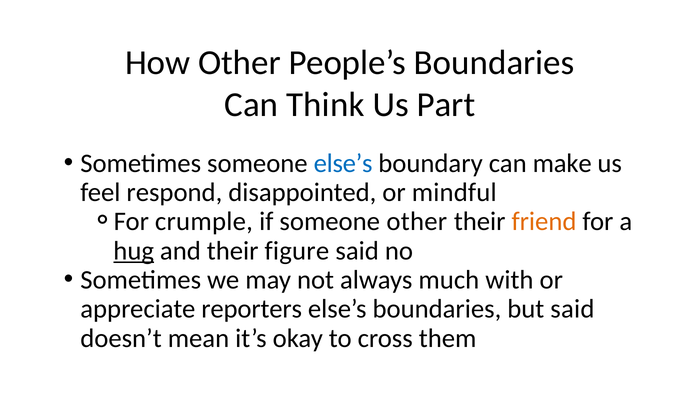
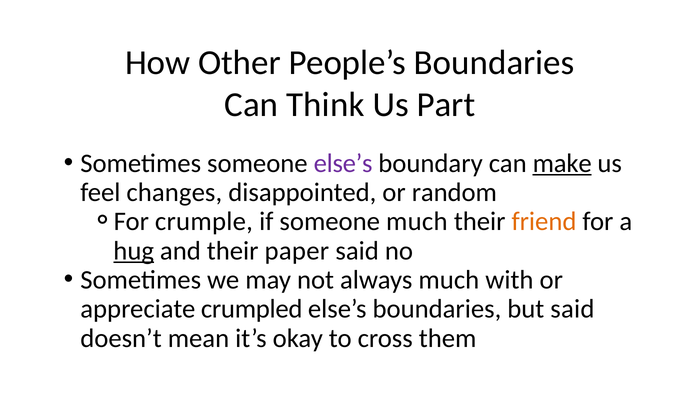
else’s at (343, 163) colour: blue -> purple
make underline: none -> present
respond: respond -> changes
mindful: mindful -> random
someone other: other -> much
figure: figure -> paper
reporters: reporters -> crumpled
